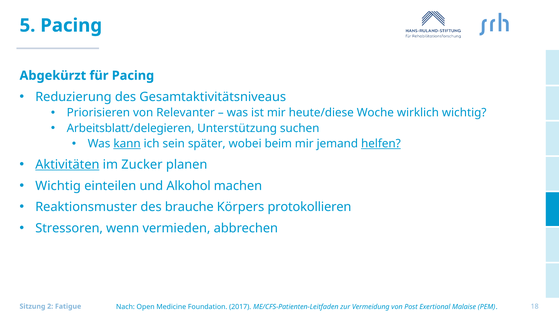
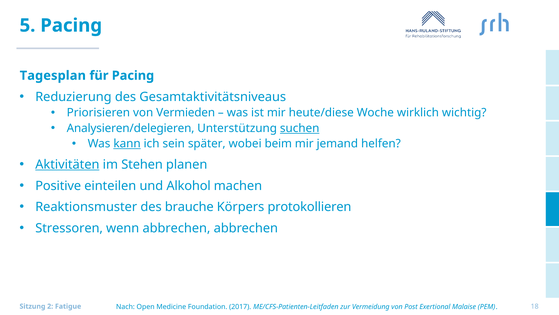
Abgekürzt: Abgekürzt -> Tagesplan
Relevanter: Relevanter -> Vermieden
Arbeitsblatt/delegieren: Arbeitsblatt/delegieren -> Analysieren/delegieren
suchen underline: none -> present
helfen underline: present -> none
Zucker: Zucker -> Stehen
Wichtig at (58, 185): Wichtig -> Positive
wenn vermieden: vermieden -> abbrechen
